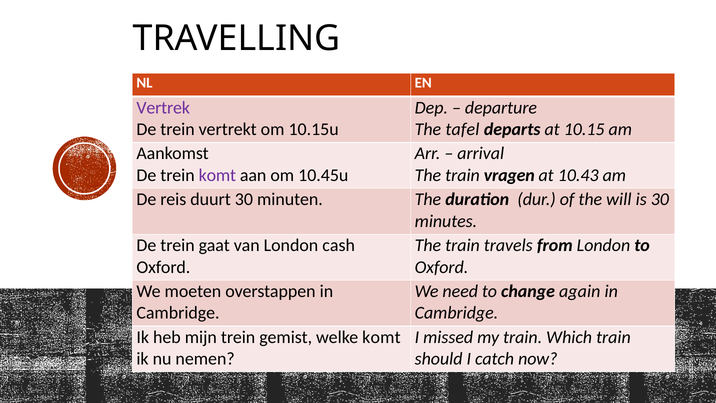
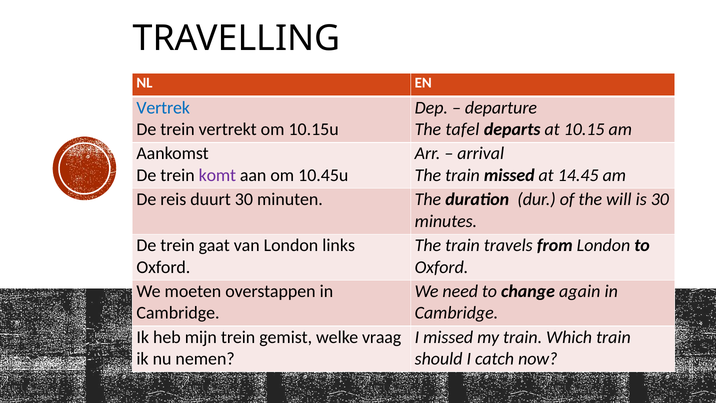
Vertrek colour: purple -> blue
train vragen: vragen -> missed
10.43: 10.43 -> 14.45
cash: cash -> links
welke komt: komt -> vraag
